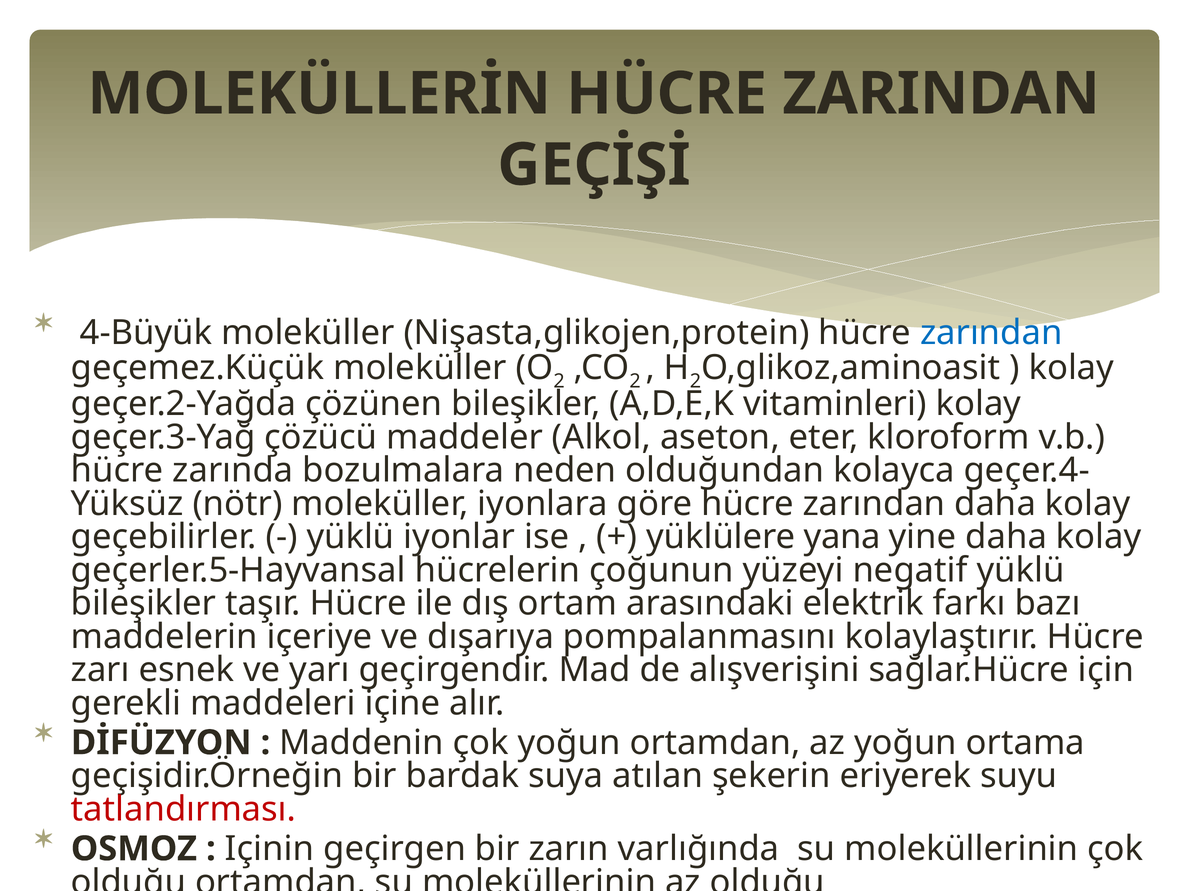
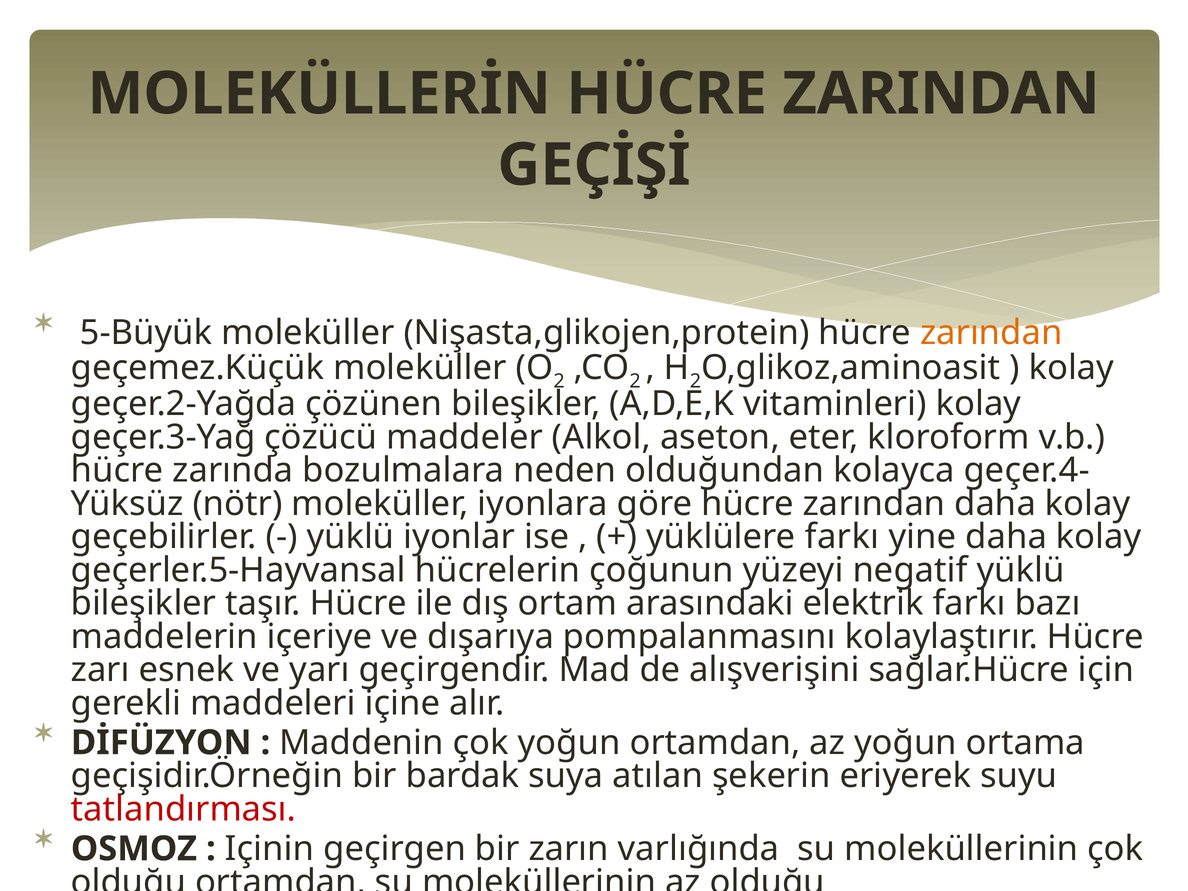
4-Büyük: 4-Büyük -> 5-Büyük
zarından at (991, 333) colour: blue -> orange
yüklülere yana: yana -> farkı
